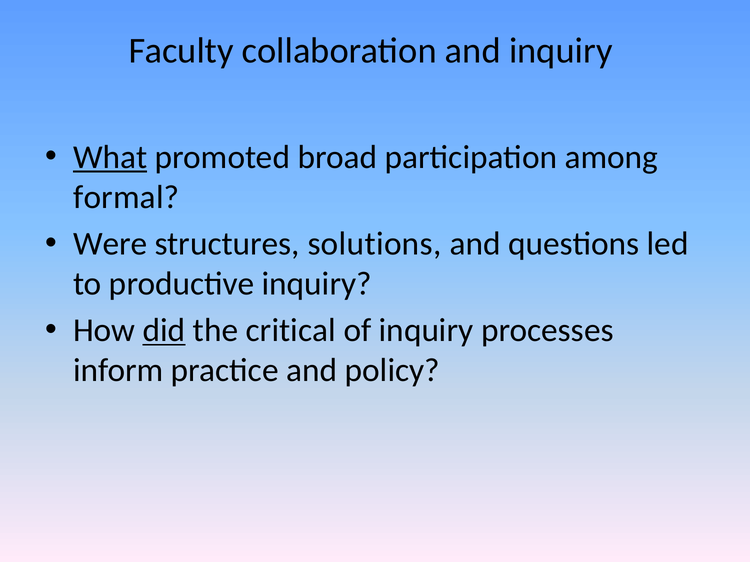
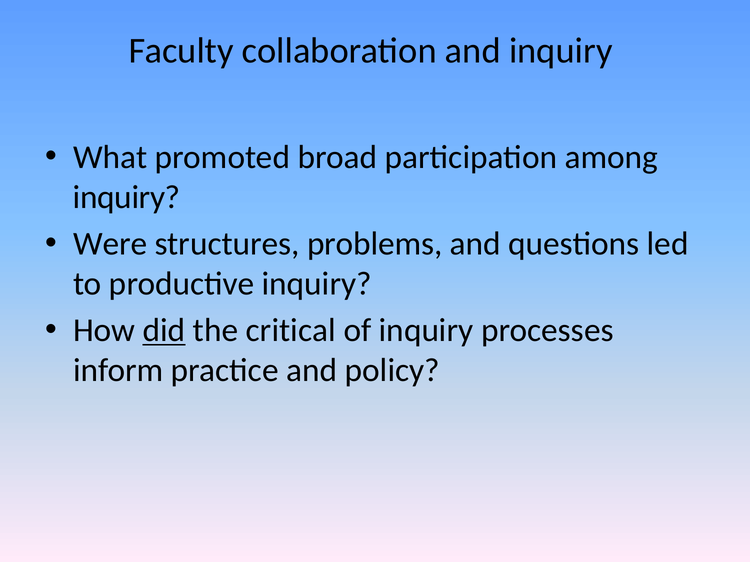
What underline: present -> none
formal at (126, 197): formal -> inquiry
solutions: solutions -> problems
